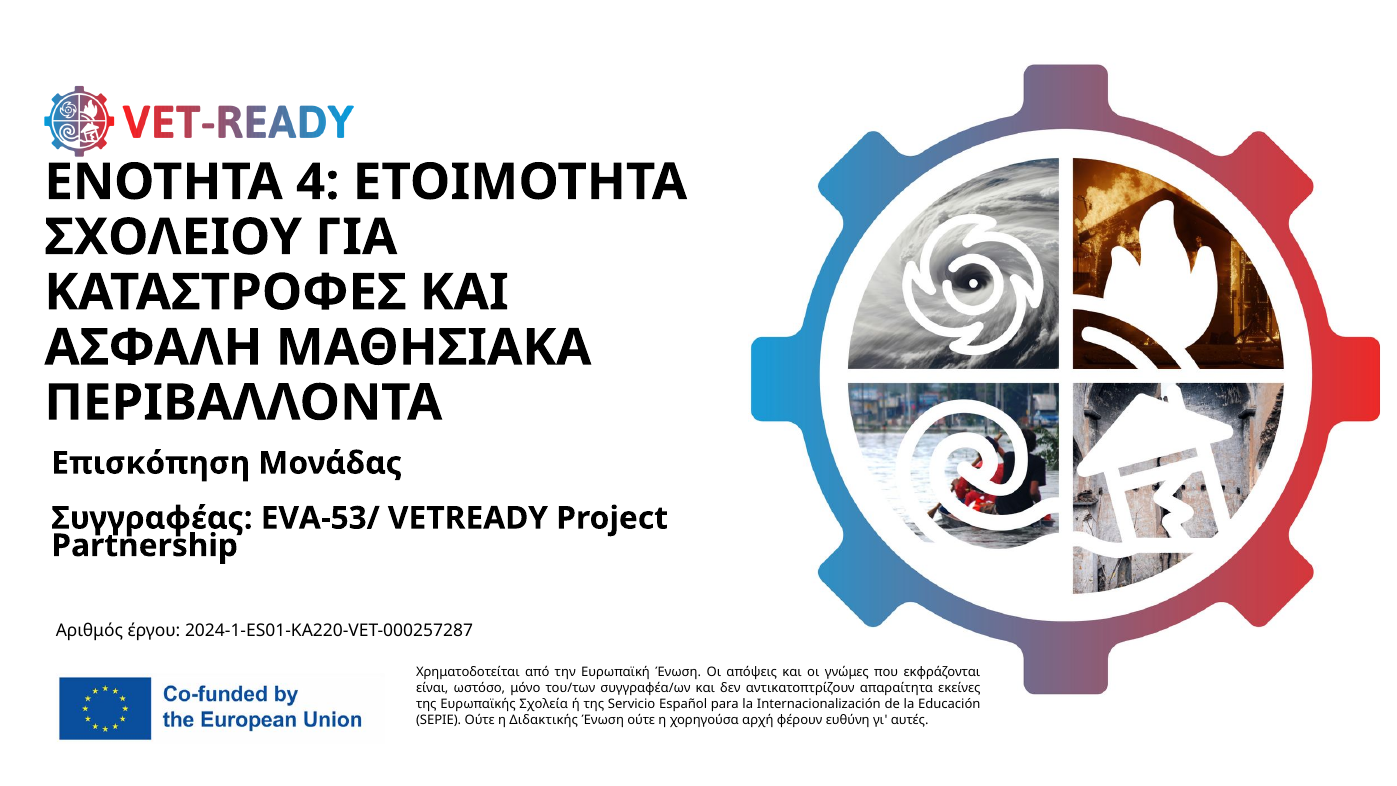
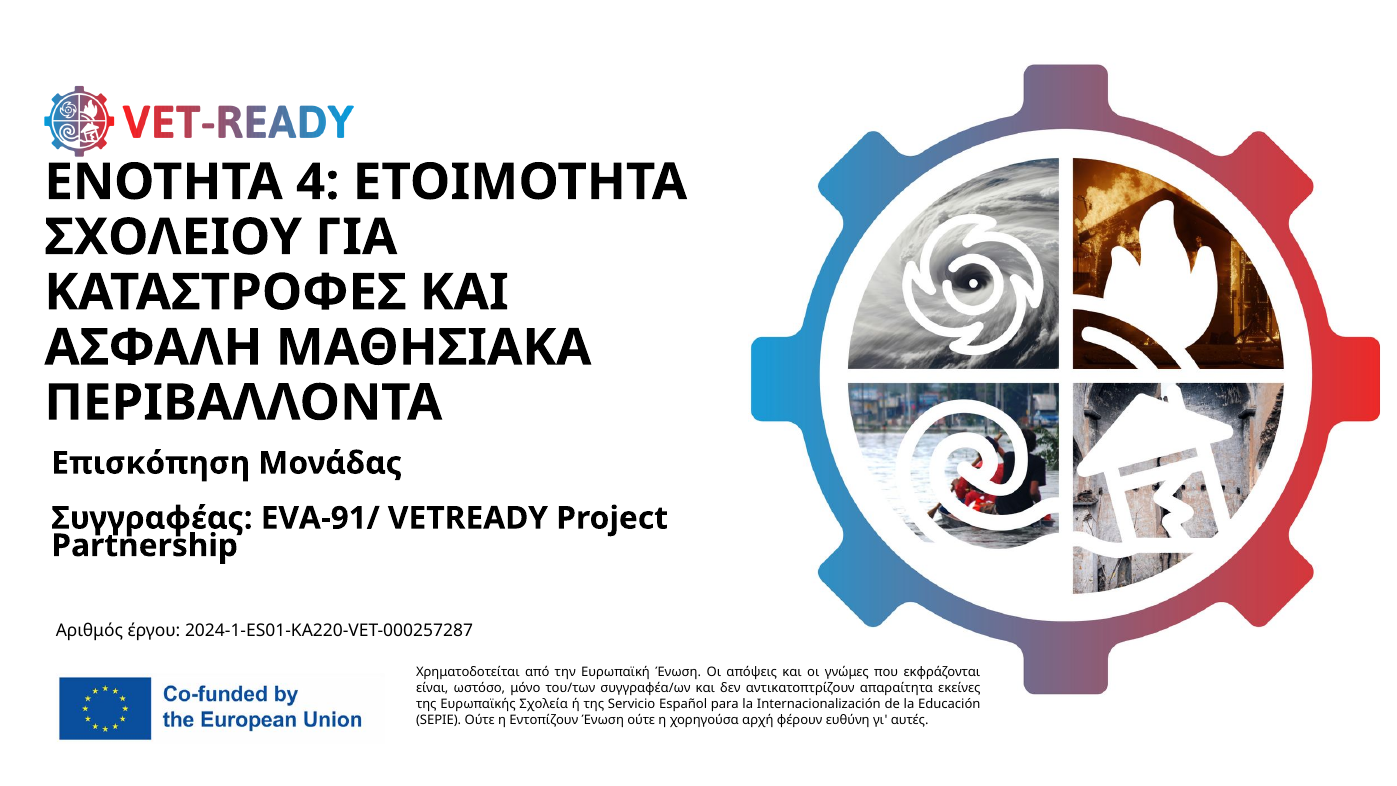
EVA-53/: EVA-53/ -> EVA-91/
Διδακτικής: Διδακτικής -> Εντοπίζουν
